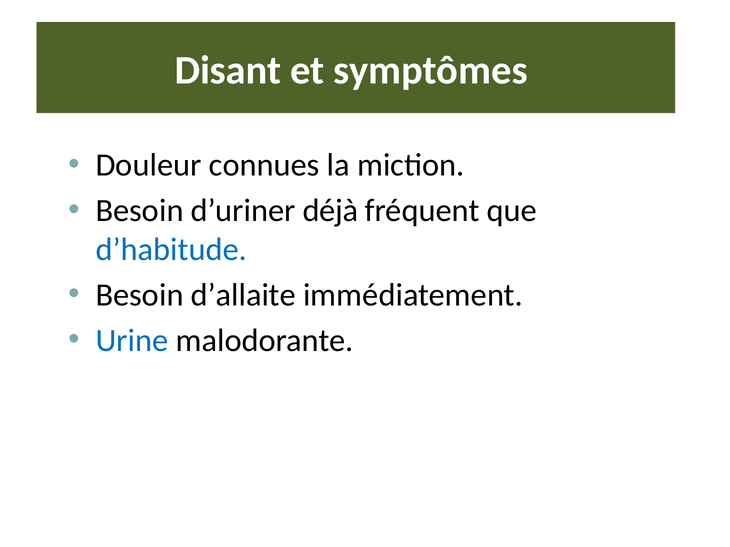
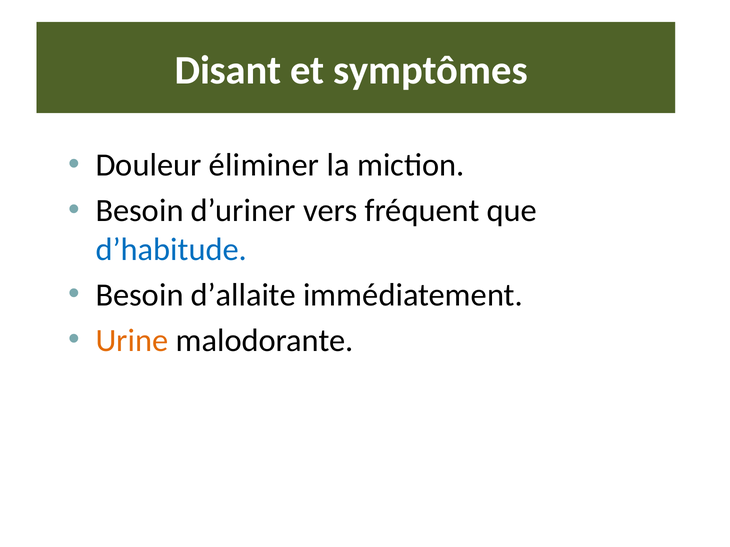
connues: connues -> éliminer
déjà: déjà -> vers
Urine colour: blue -> orange
